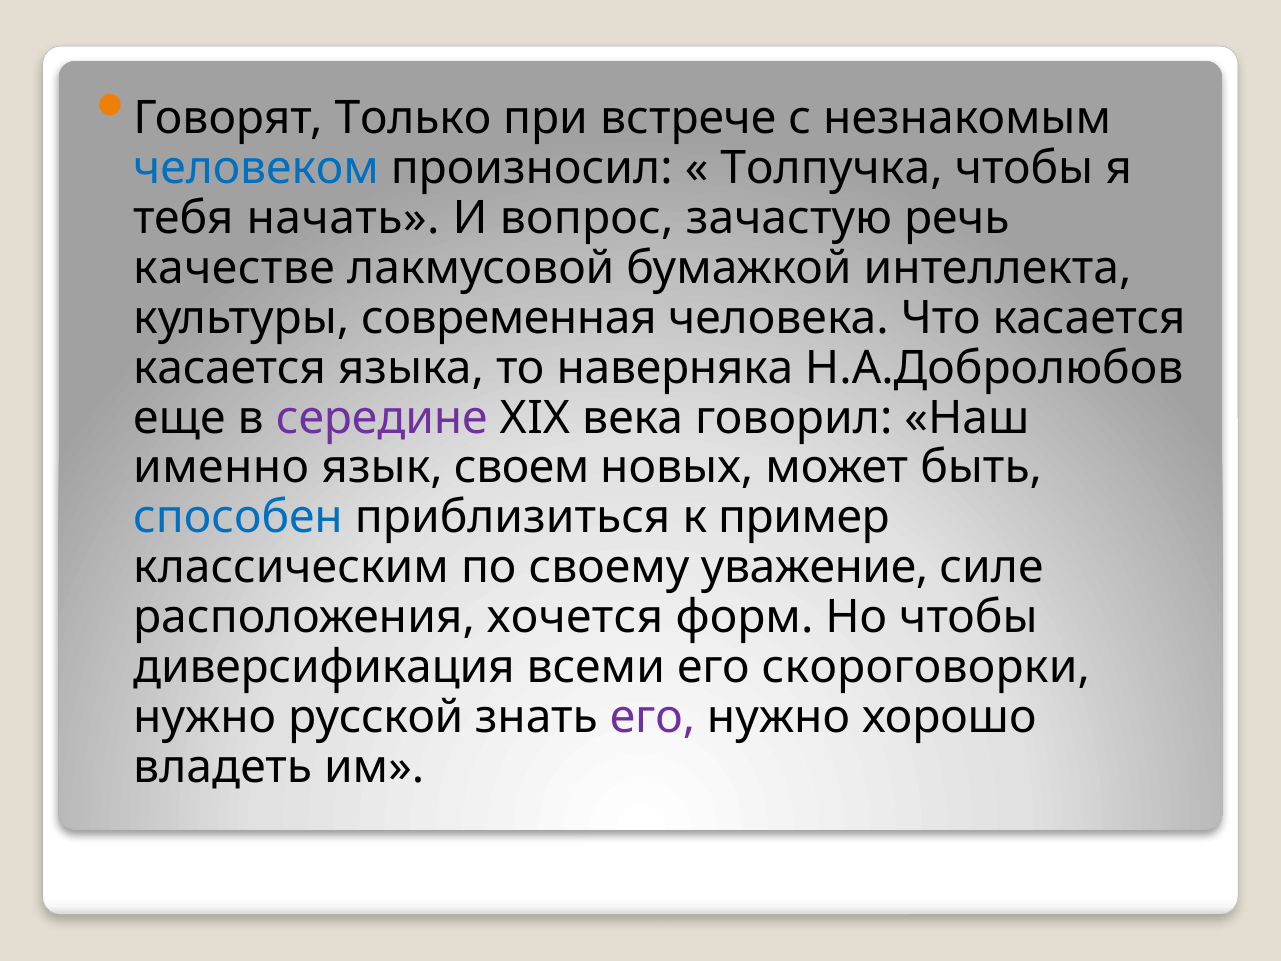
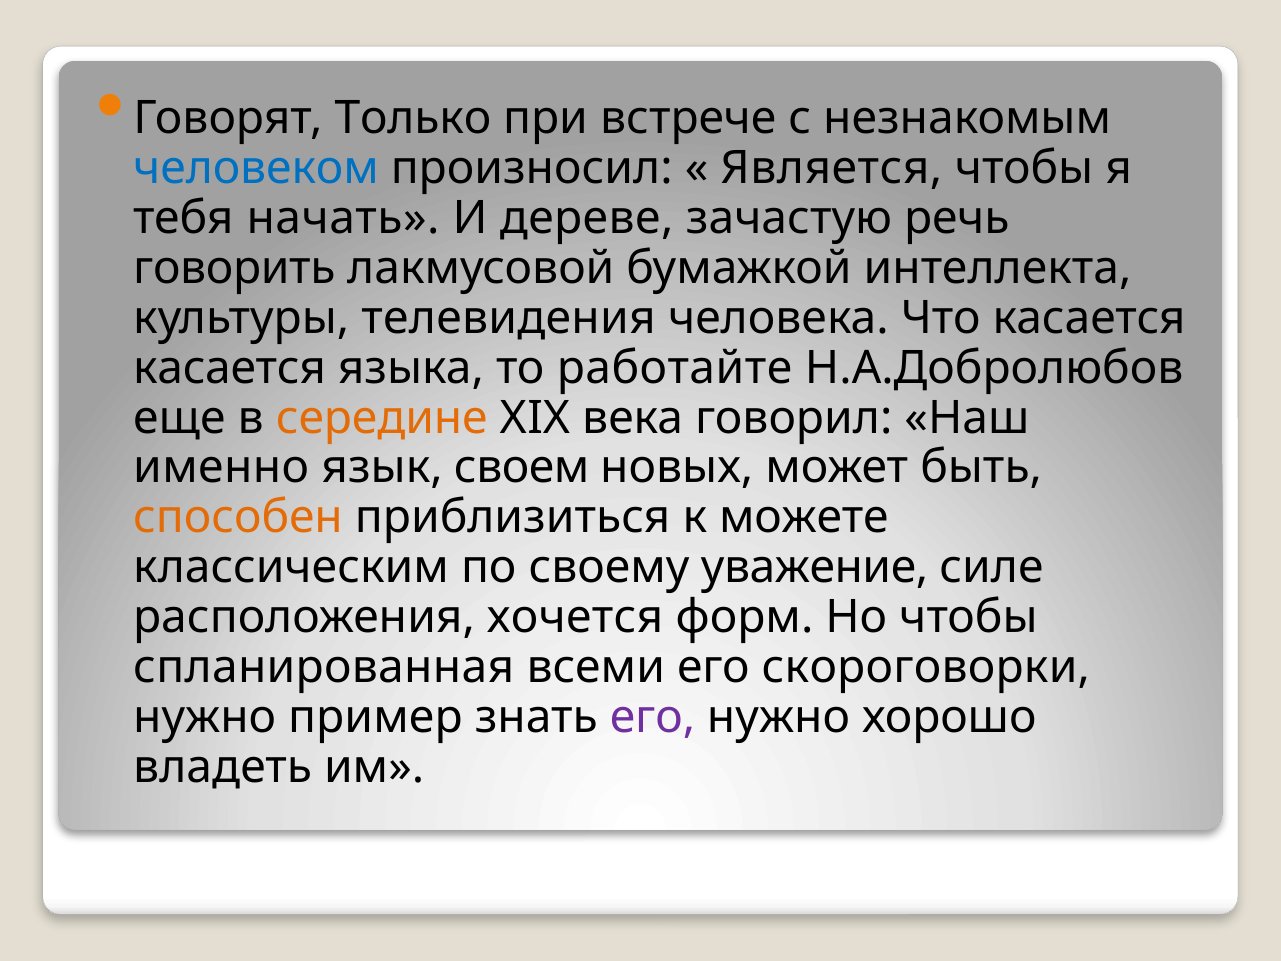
Толпучка: Толпучка -> Является
вопрос: вопрос -> дереве
качестве: качестве -> говорить
современная: современная -> телевидения
наверняка: наверняка -> работайте
середине colour: purple -> orange
способен colour: blue -> orange
пример: пример -> можете
диверсификация: диверсификация -> спланированная
русской: русской -> пример
